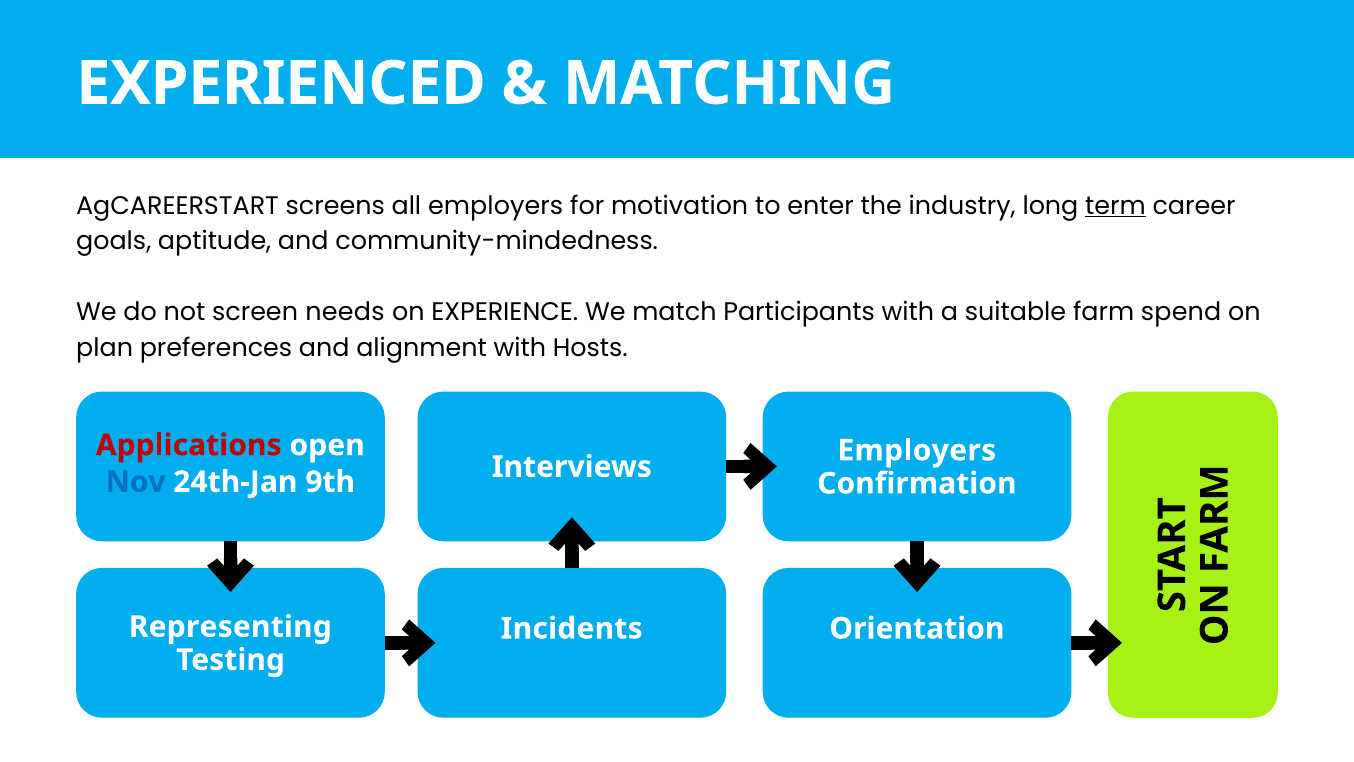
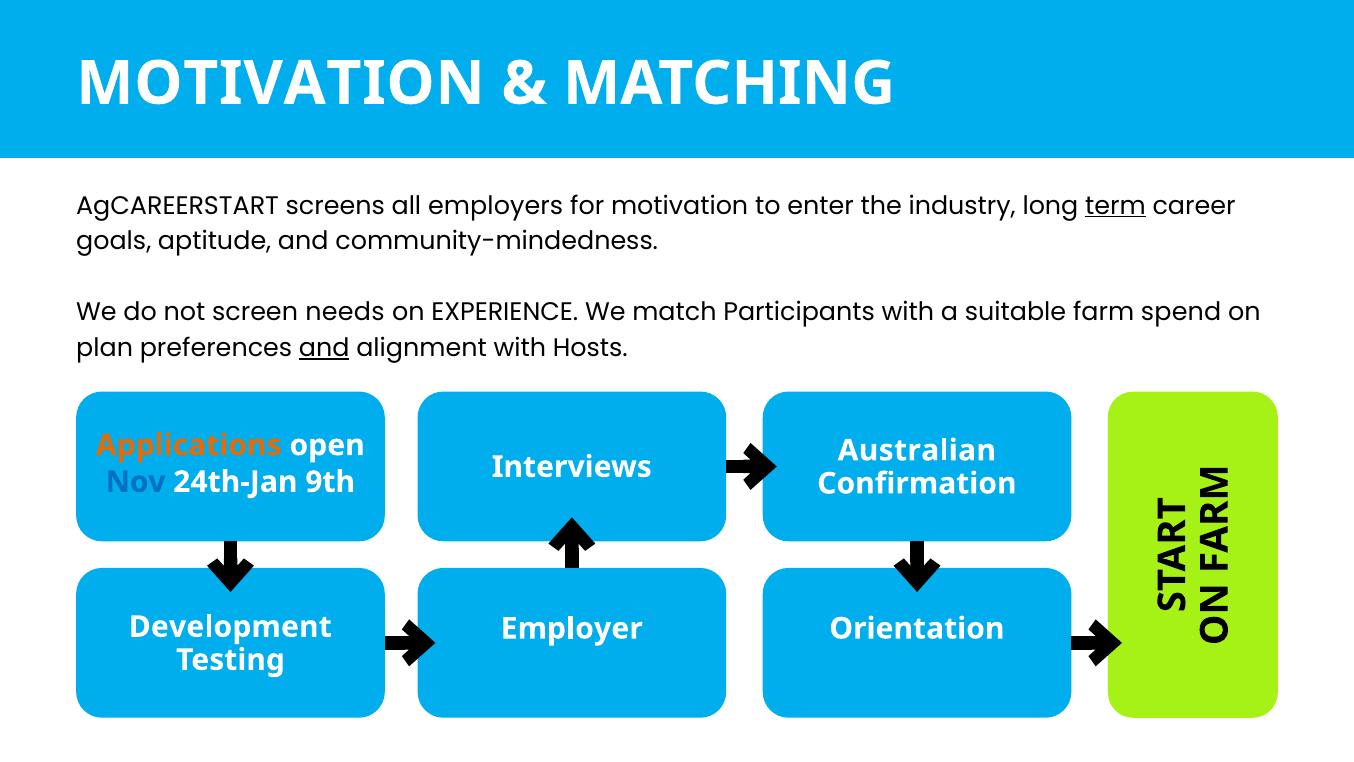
EXPERIENCED at (281, 84): EXPERIENCED -> MOTIVATION
and at (324, 348) underline: none -> present
Applications colour: red -> orange
Employers at (917, 450): Employers -> Australian
Representing: Representing -> Development
Incidents: Incidents -> Employer
